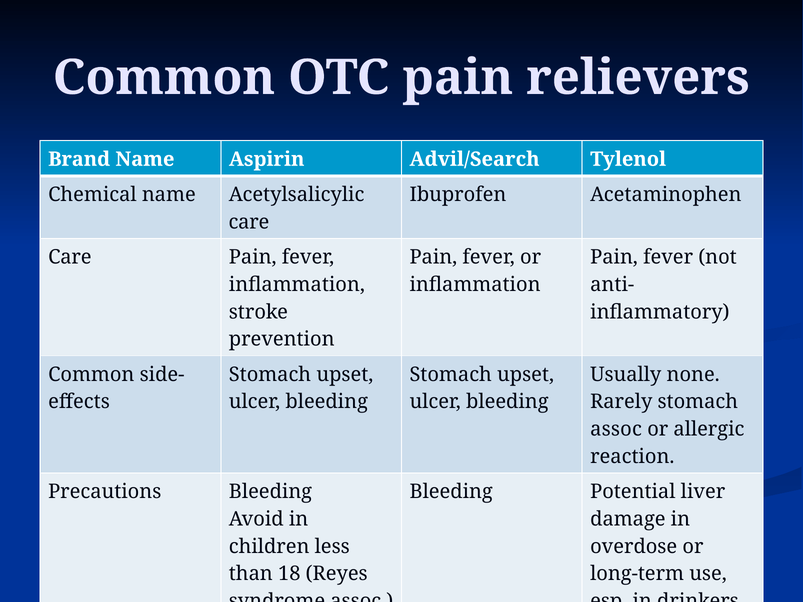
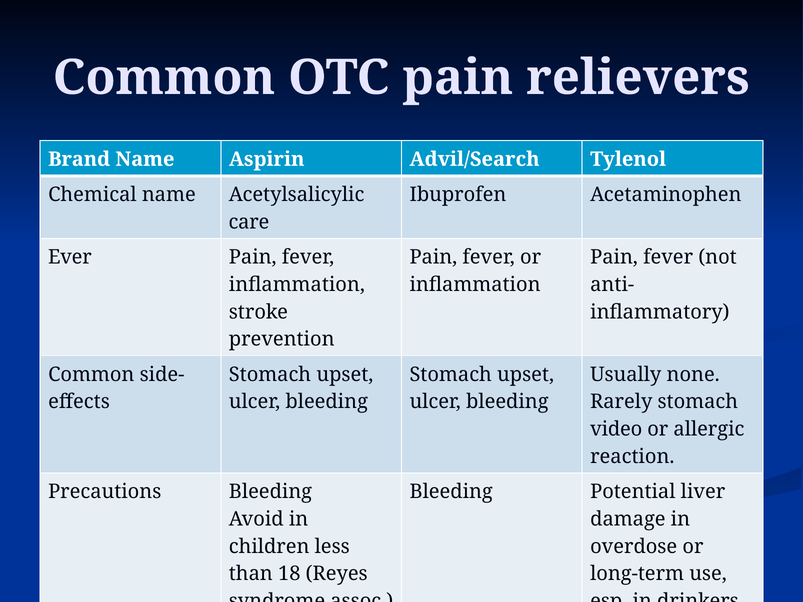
Care at (70, 257): Care -> Ever
assoc at (616, 429): assoc -> video
